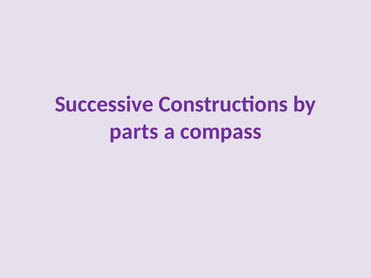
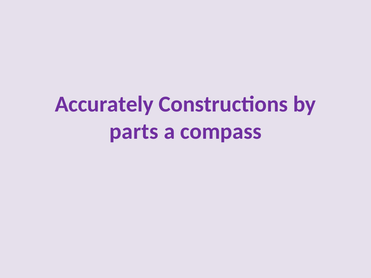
Successive: Successive -> Accurately
